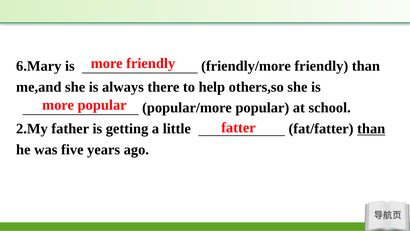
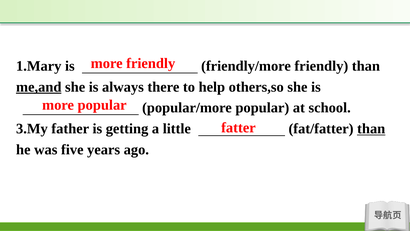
6.Mary: 6.Mary -> 1.Mary
me,and underline: none -> present
2.My: 2.My -> 3.My
